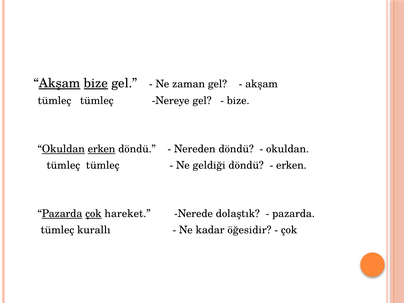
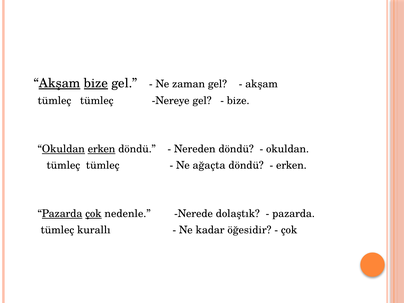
geldiği: geldiği -> ağaçta
hareket: hareket -> nedenle
